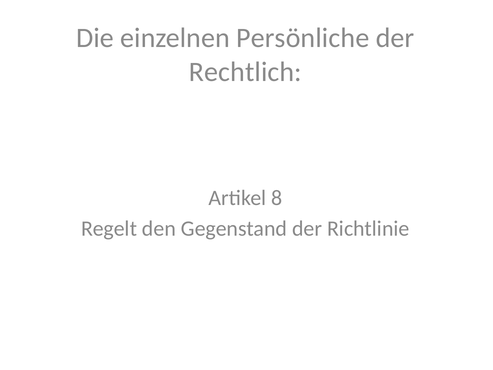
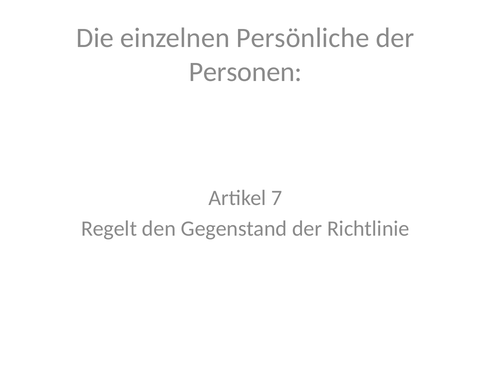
Rechtlich: Rechtlich -> Personen
8: 8 -> 7
